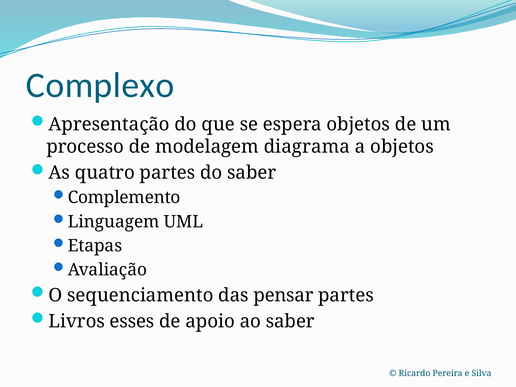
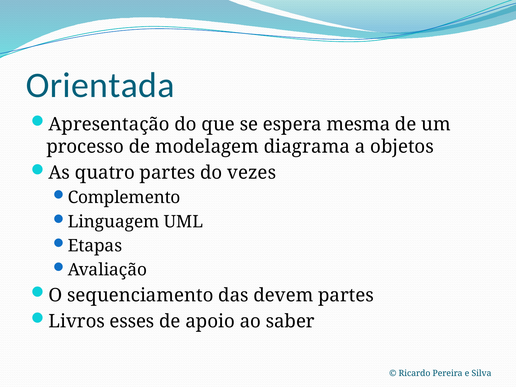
Complexo: Complexo -> Orientada
espera objetos: objetos -> mesma
do saber: saber -> vezes
pensar: pensar -> devem
